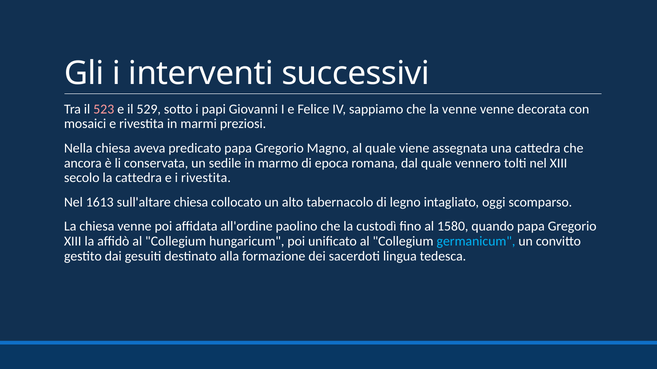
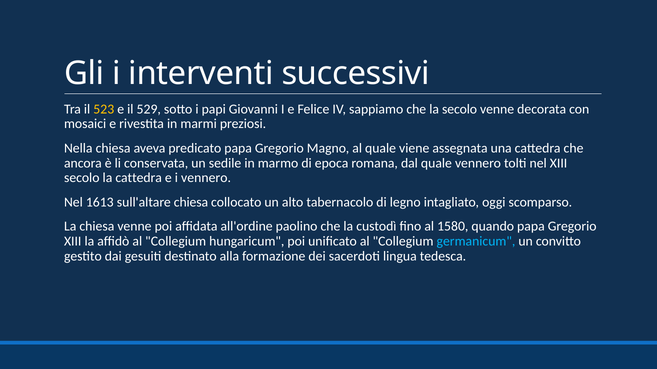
523 colour: pink -> yellow
la venne: venne -> secolo
i rivestita: rivestita -> vennero
